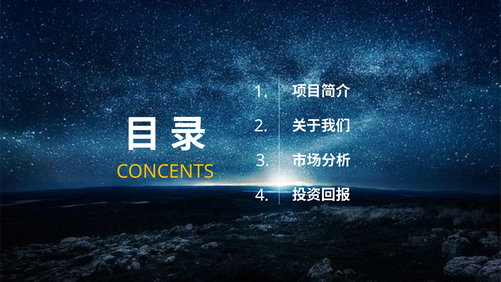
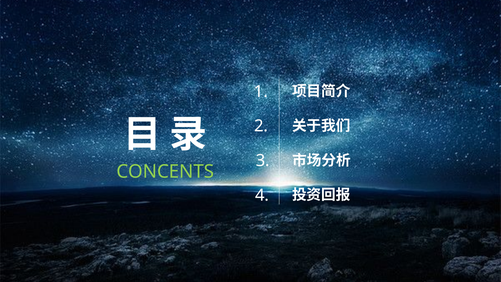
CONCENTS colour: yellow -> light green
